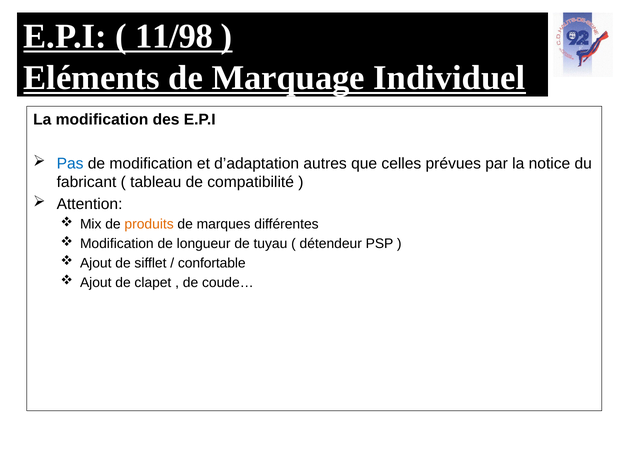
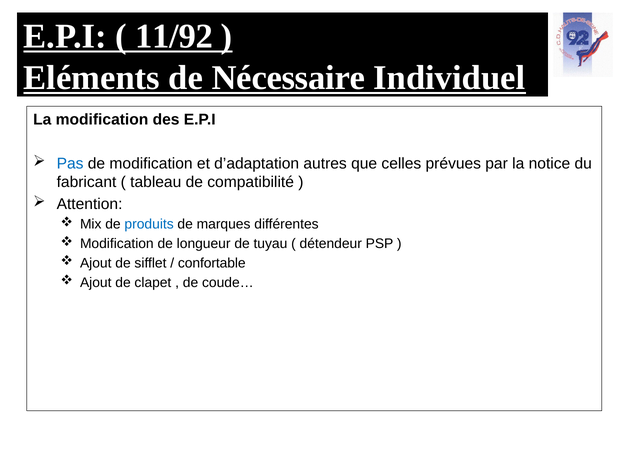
11/98: 11/98 -> 11/92
Marquage: Marquage -> Nécessaire
produits colour: orange -> blue
